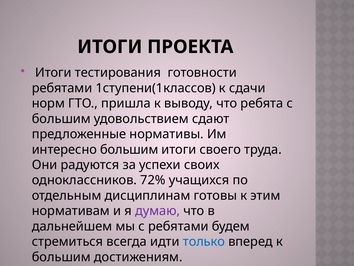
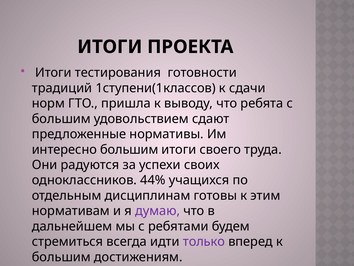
ребятами at (62, 88): ребятами -> традиций
72%: 72% -> 44%
только colour: blue -> purple
